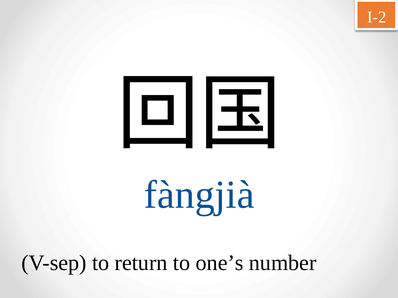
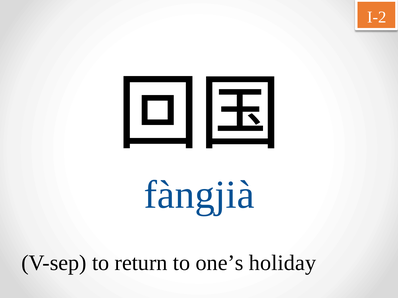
number: number -> holiday
